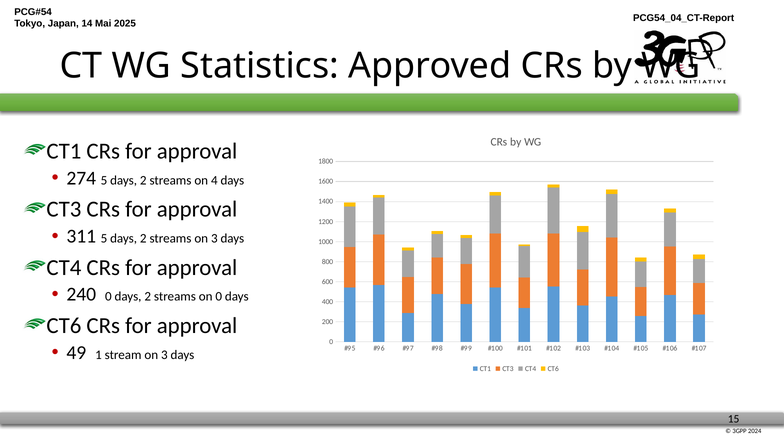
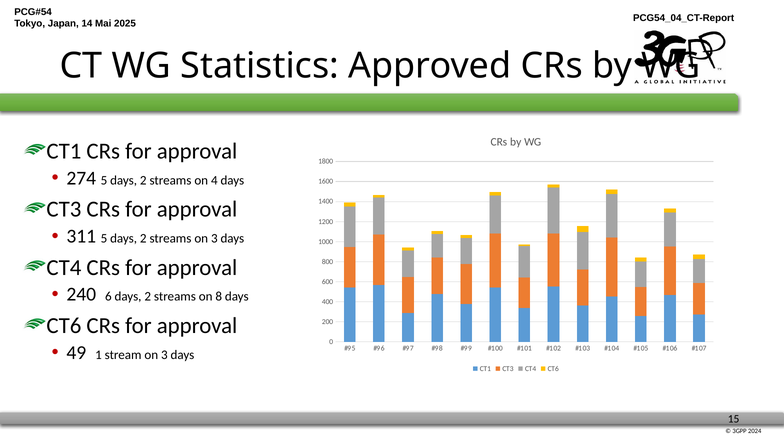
240 0: 0 -> 6
on 0: 0 -> 8
